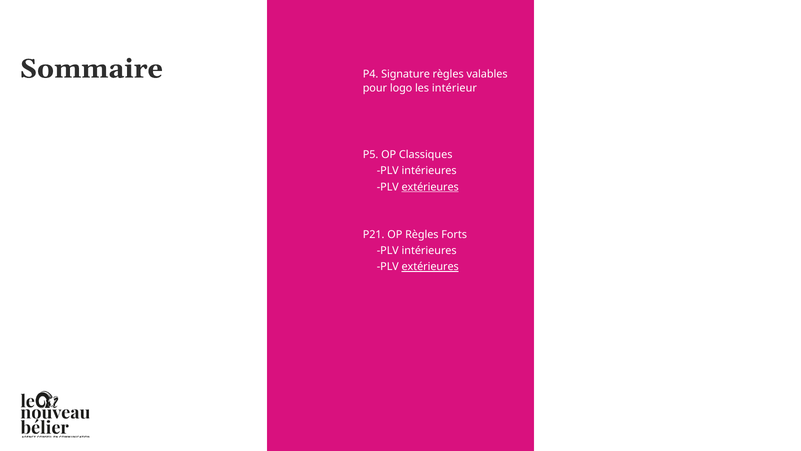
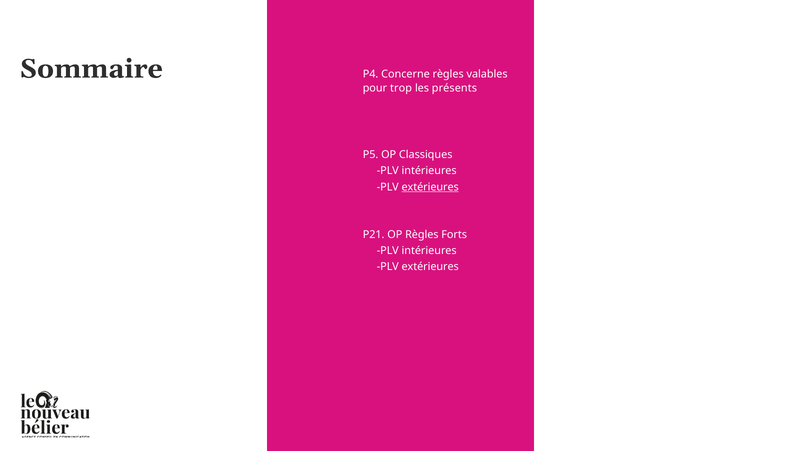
Signature: Signature -> Concerne
logo: logo -> trop
intérieur: intérieur -> présents
extérieures at (430, 267) underline: present -> none
